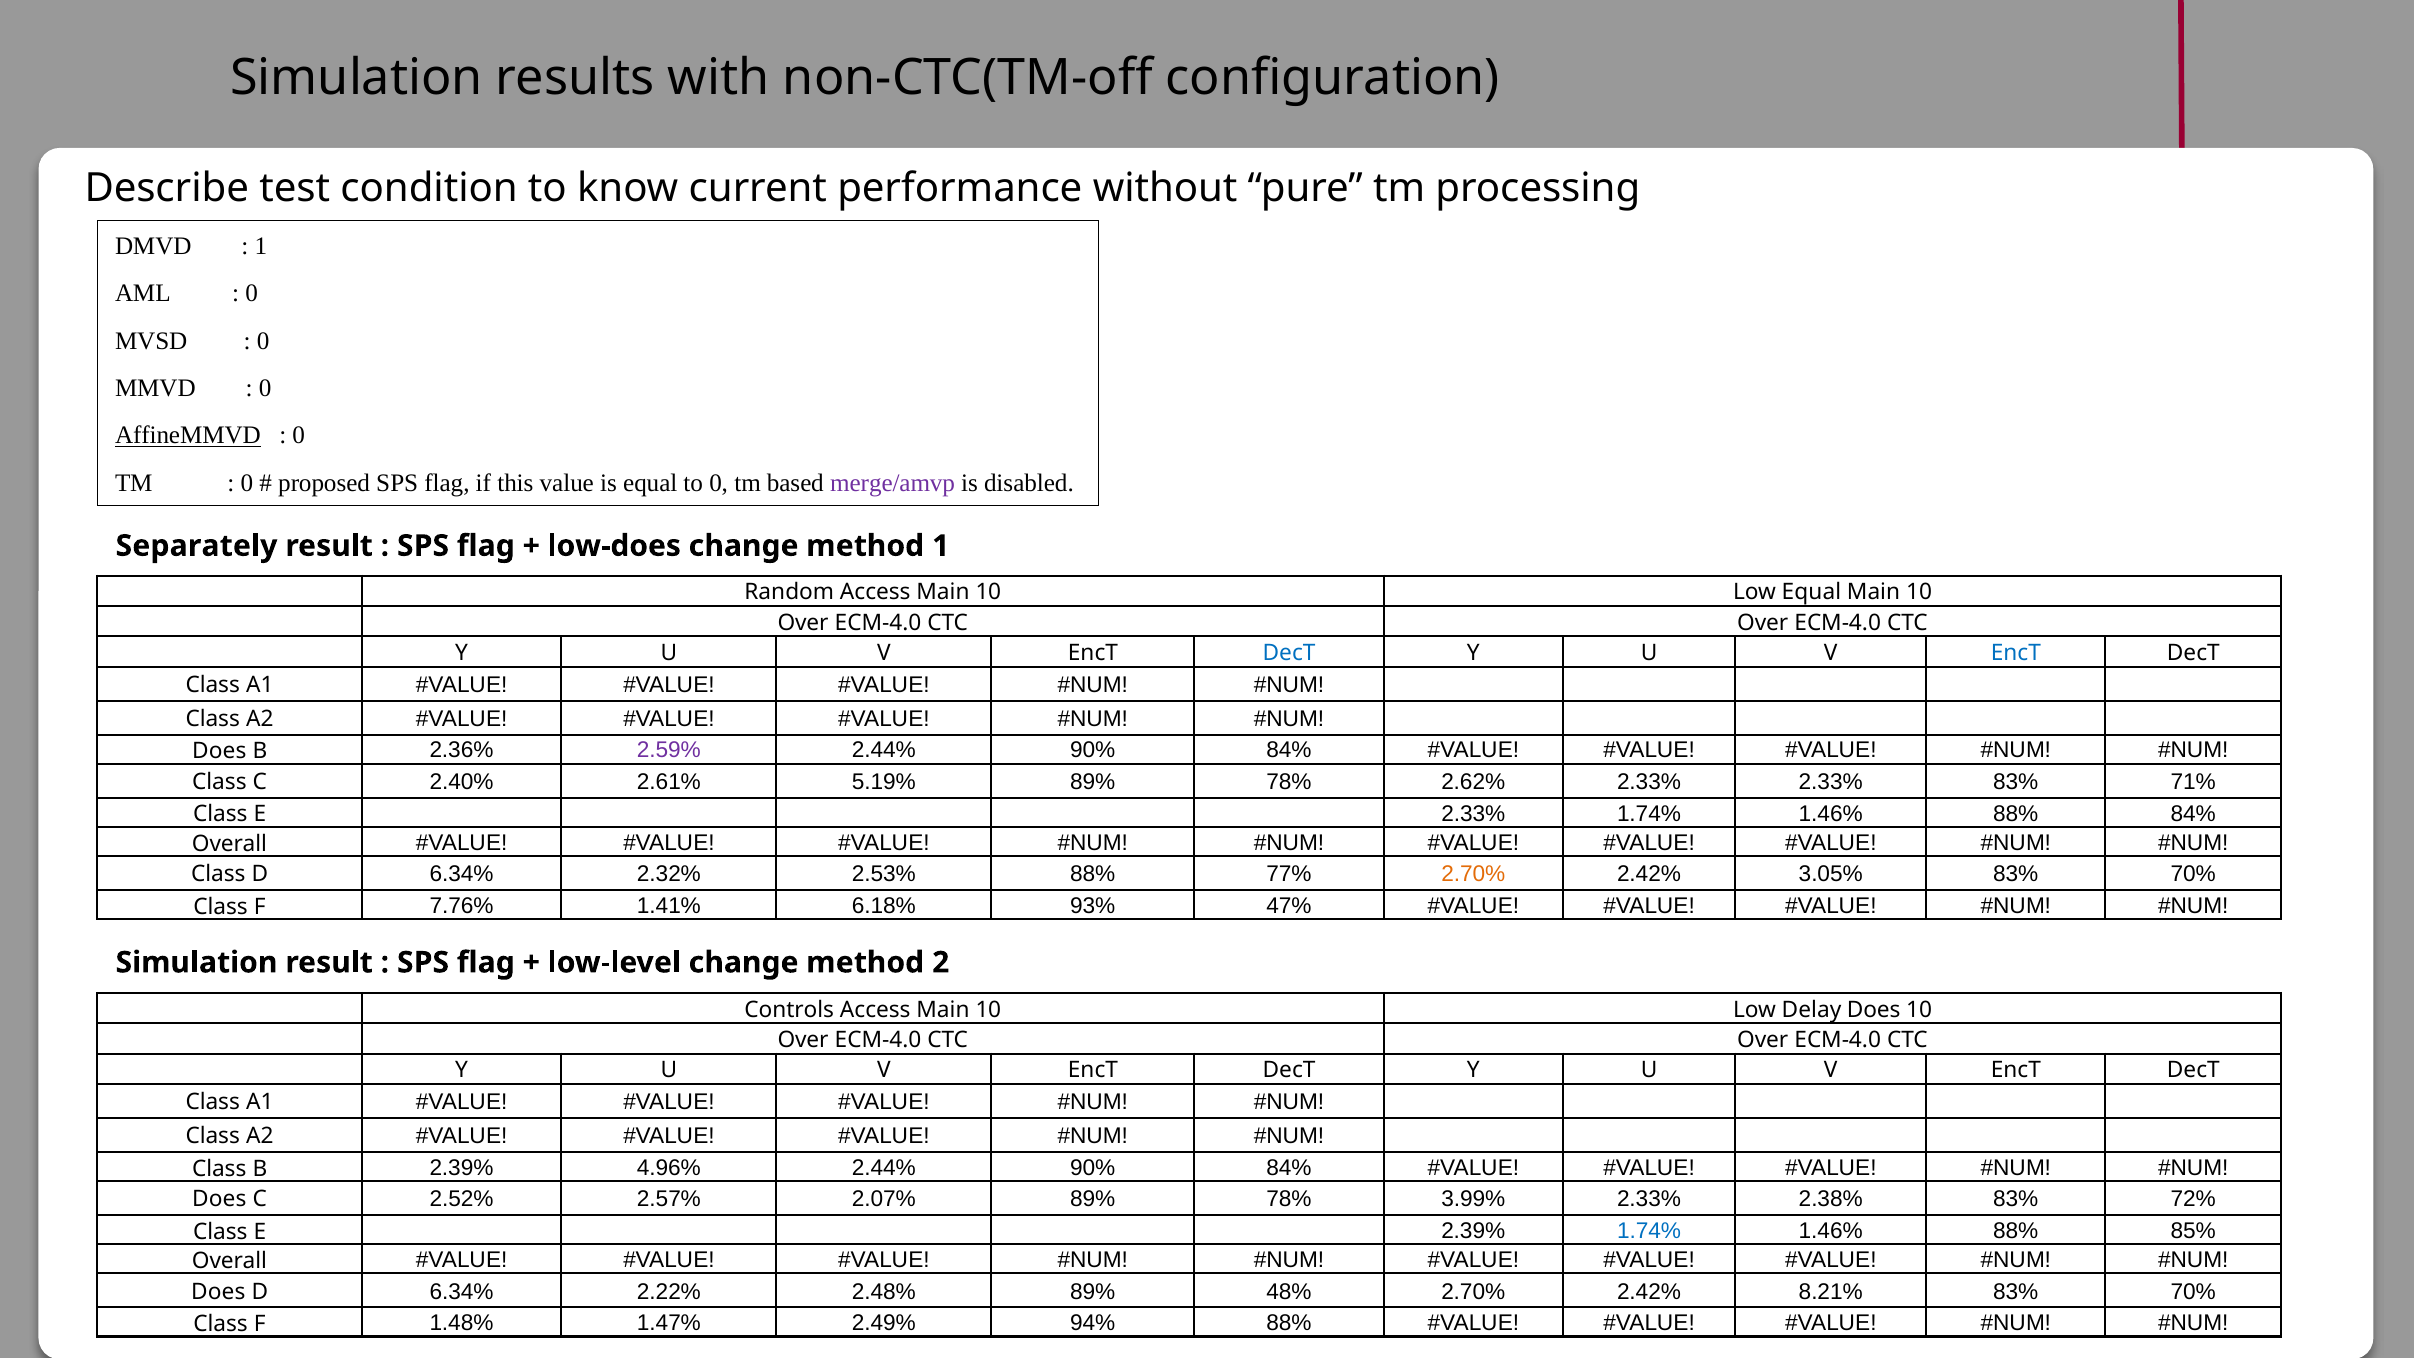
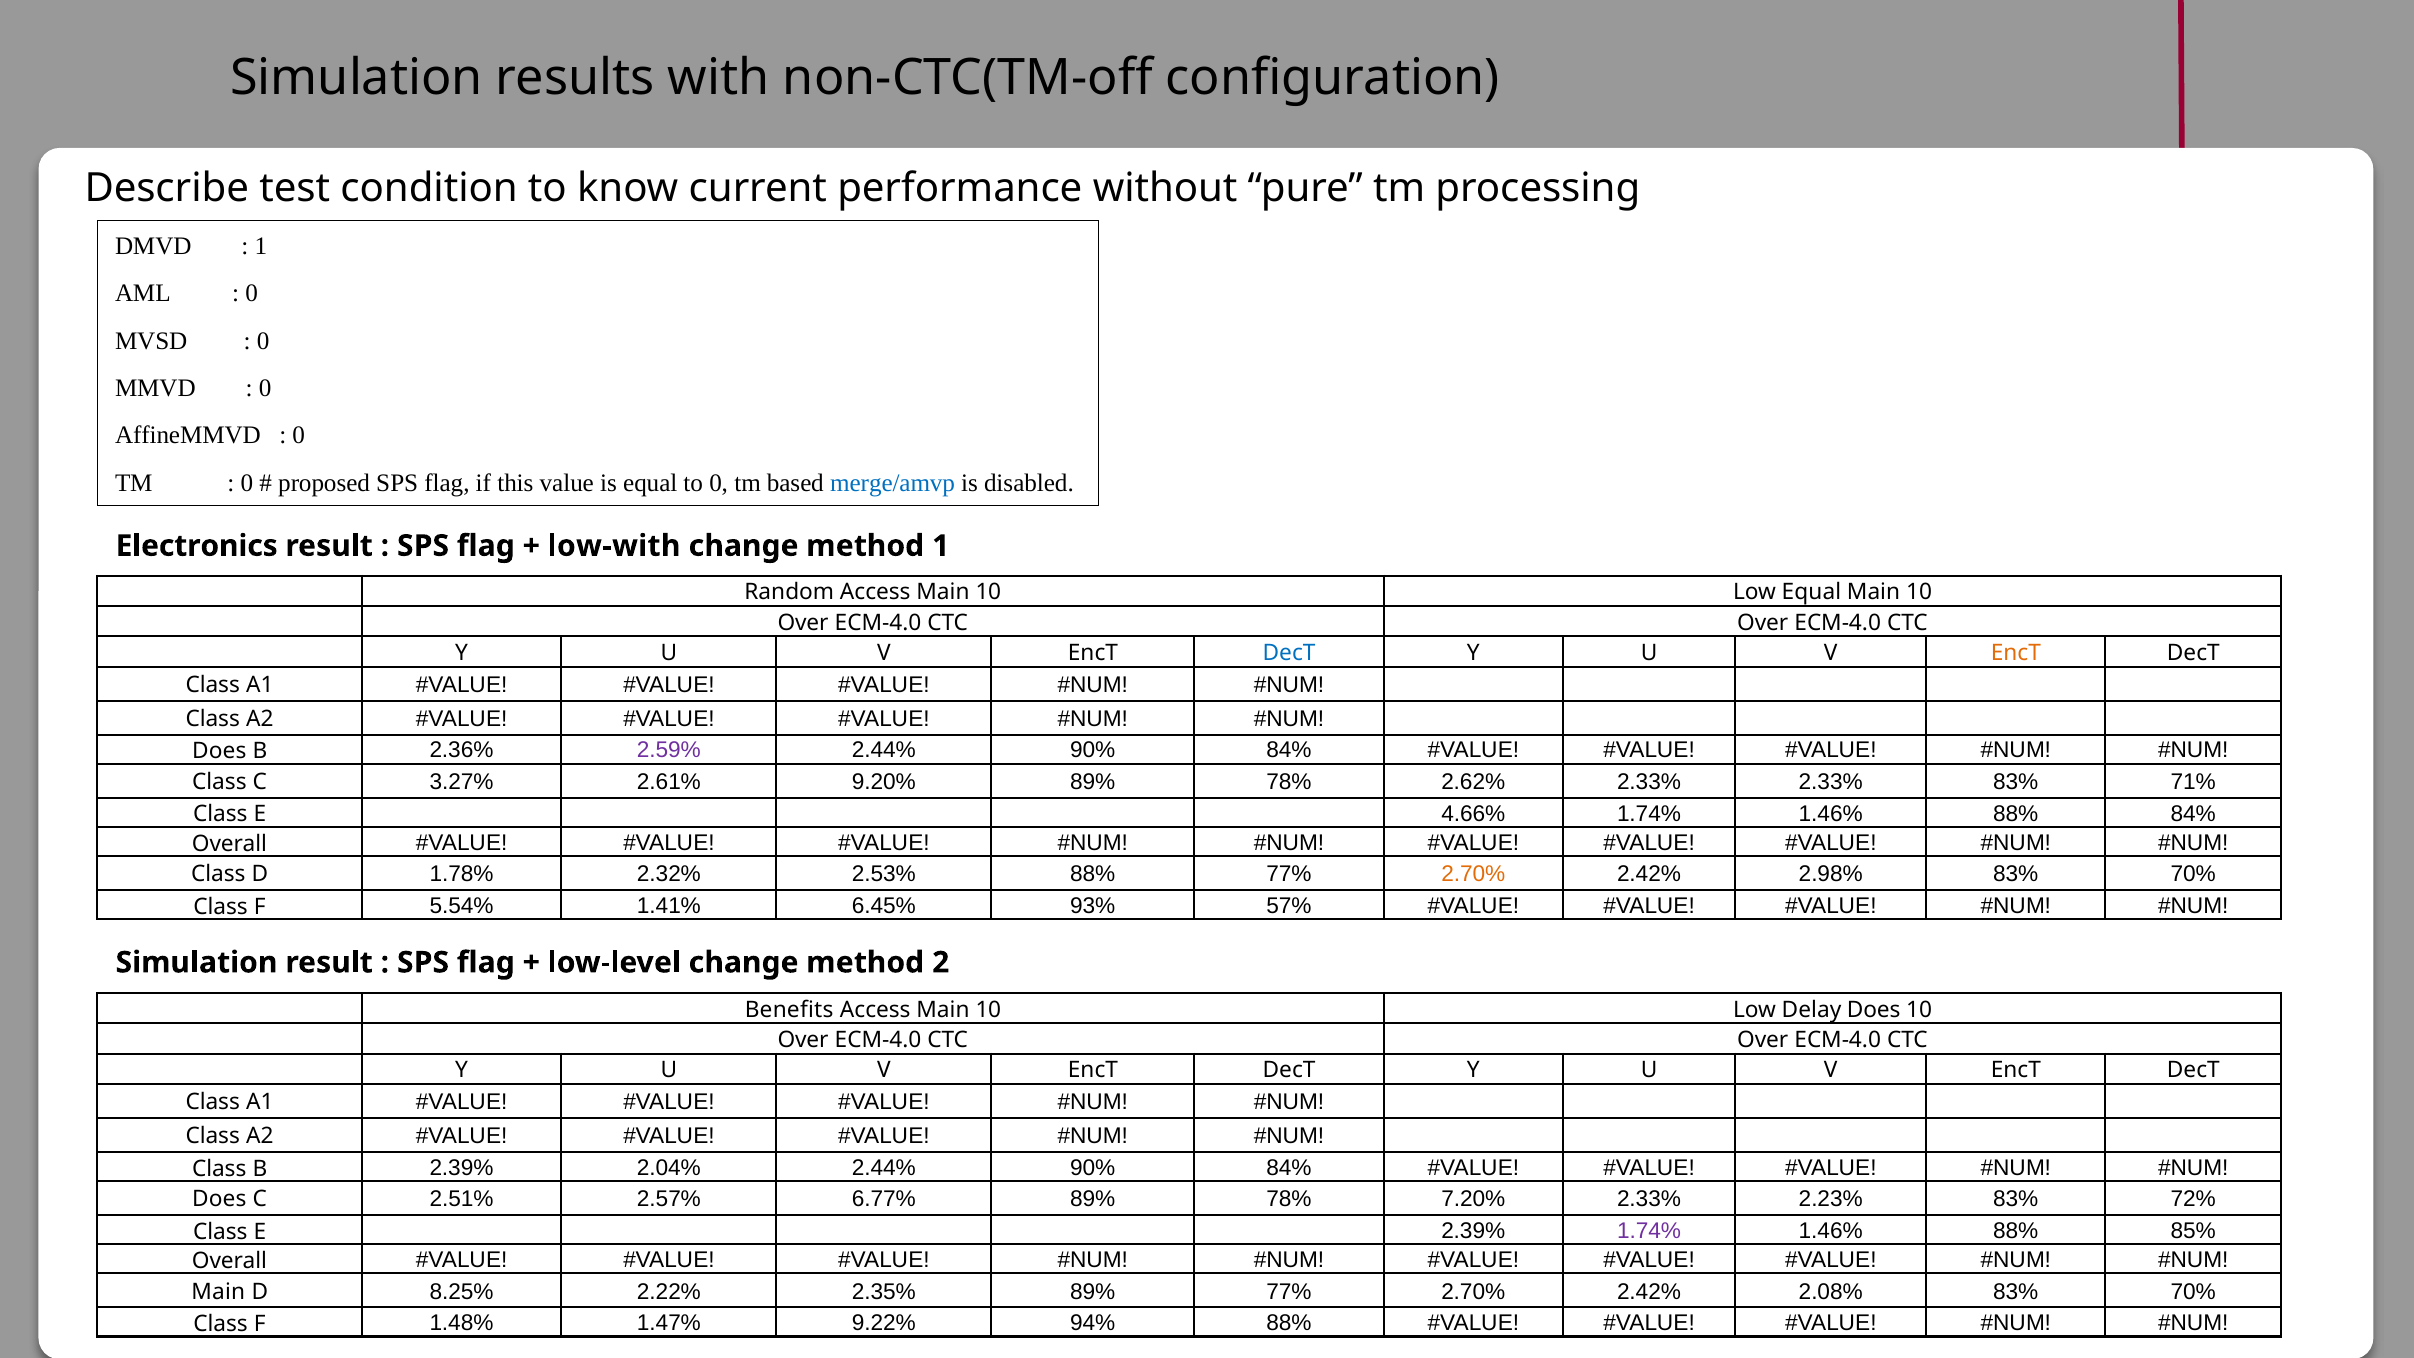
AffineMMVD underline: present -> none
merge/amvp colour: purple -> blue
Separately: Separately -> Electronics
low-does: low-does -> low-with
EncT at (2016, 653) colour: blue -> orange
2.40%: 2.40% -> 3.27%
5.19%: 5.19% -> 9.20%
E 2.33%: 2.33% -> 4.66%
Class D 6.34%: 6.34% -> 1.78%
3.05%: 3.05% -> 2.98%
7.76%: 7.76% -> 5.54%
6.18%: 6.18% -> 6.45%
47%: 47% -> 57%
Controls: Controls -> Benefits
4.96%: 4.96% -> 2.04%
2.52%: 2.52% -> 2.51%
2.07%: 2.07% -> 6.77%
3.99%: 3.99% -> 7.20%
2.38%: 2.38% -> 2.23%
1.74% at (1649, 1231) colour: blue -> purple
Does at (218, 1292): Does -> Main
6.34% at (462, 1292): 6.34% -> 8.25%
2.48%: 2.48% -> 2.35%
89% 48%: 48% -> 77%
8.21%: 8.21% -> 2.08%
2.49%: 2.49% -> 9.22%
